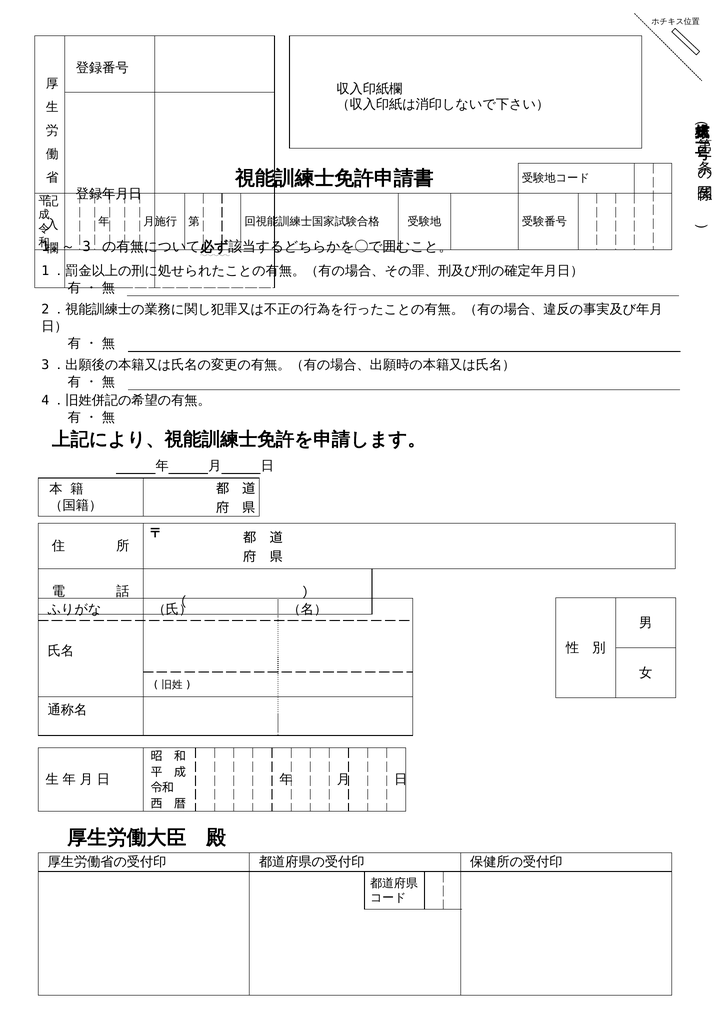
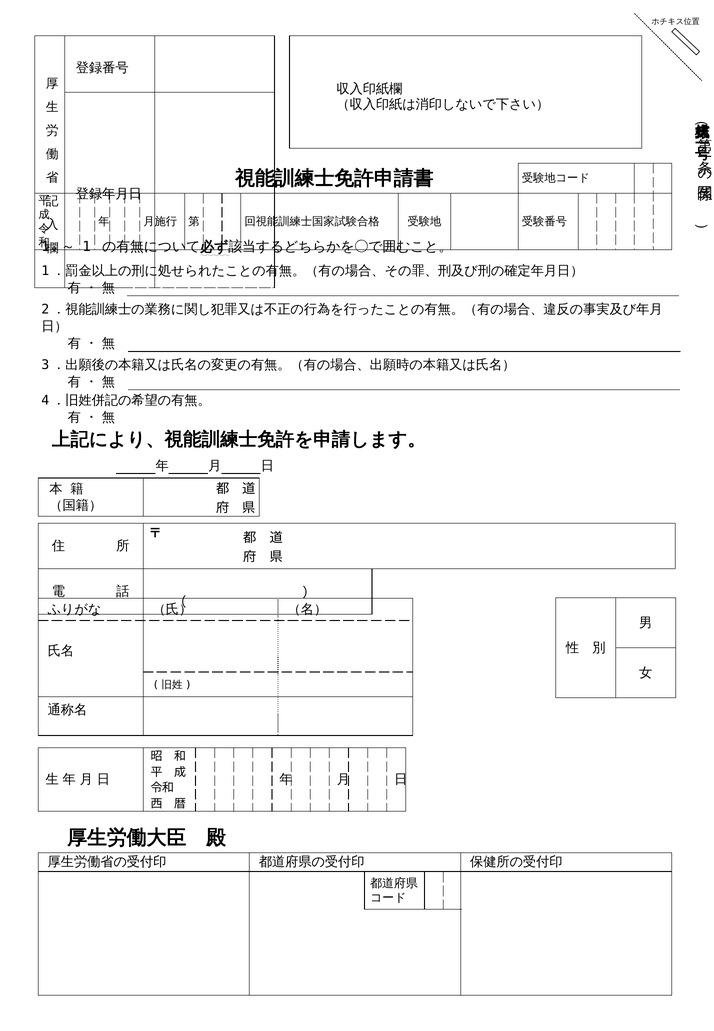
3 at (87, 247): 3 -> 1
